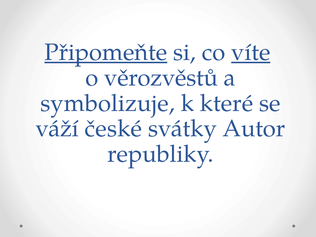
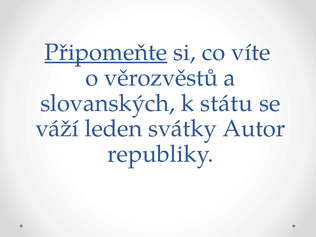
víte underline: present -> none
symbolizuje: symbolizuje -> slovanských
které: které -> státu
české: české -> leden
